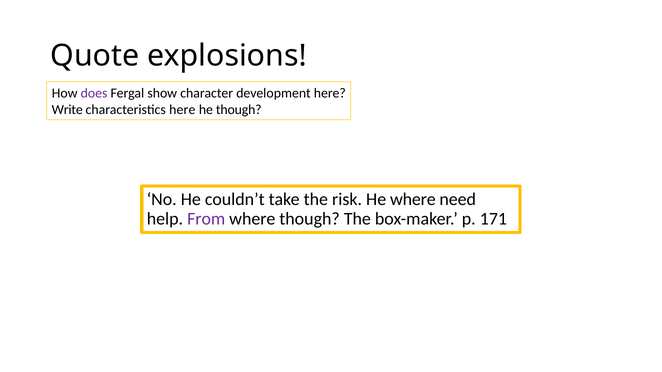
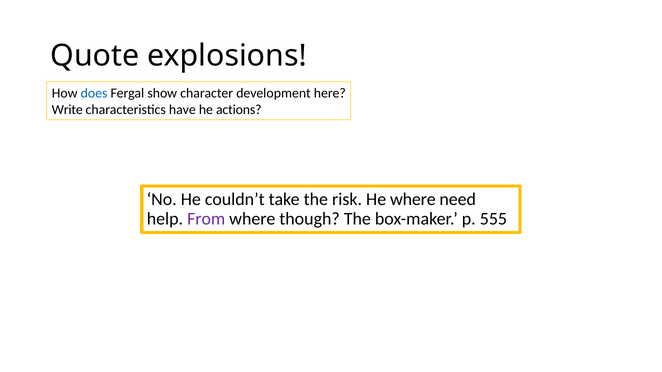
does colour: purple -> blue
characteristics here: here -> have
he though: though -> actions
171: 171 -> 555
